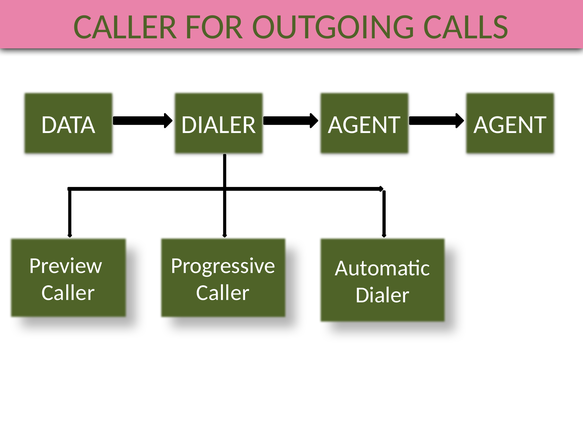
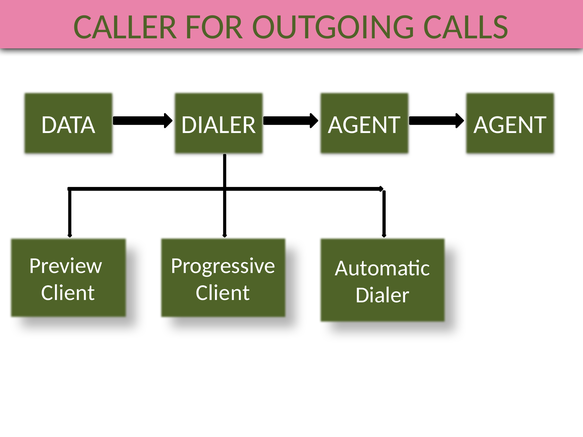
Caller at (68, 293): Caller -> Client
Caller at (223, 293): Caller -> Client
